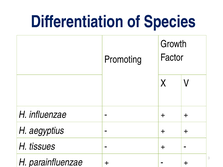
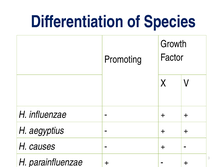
tissues: tissues -> causes
